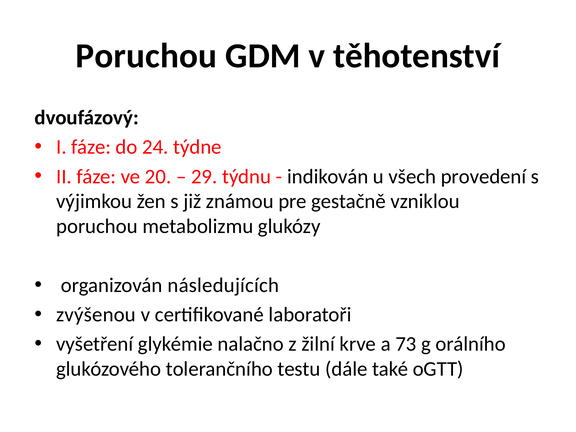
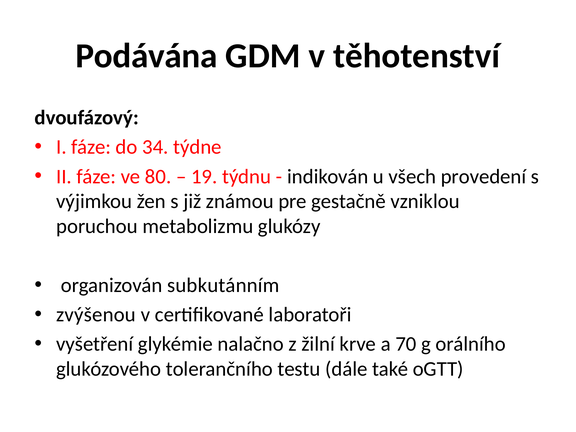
Poruchou at (146, 56): Poruchou -> Podávána
24: 24 -> 34
20: 20 -> 80
29: 29 -> 19
následujících: následujících -> subkutánním
73: 73 -> 70
